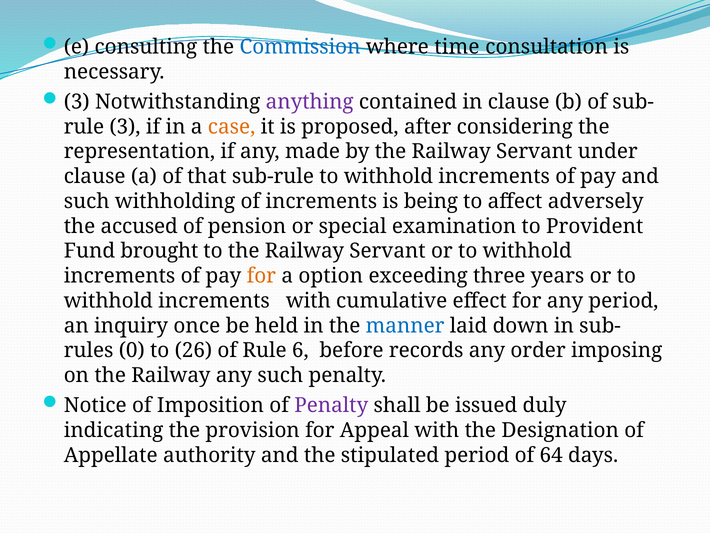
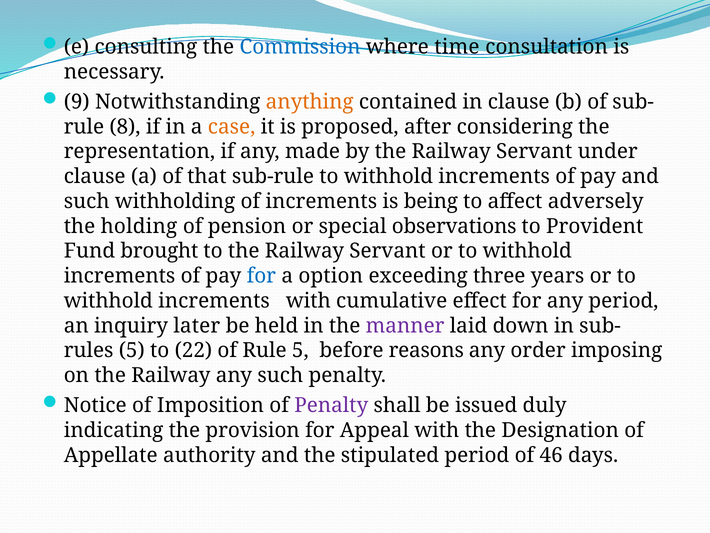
3 at (77, 102): 3 -> 9
anything colour: purple -> orange
rule 3: 3 -> 8
accused: accused -> holding
examination: examination -> observations
for at (261, 276) colour: orange -> blue
once: once -> later
manner colour: blue -> purple
0 at (132, 350): 0 -> 5
26: 26 -> 22
Rule 6: 6 -> 5
records: records -> reasons
64: 64 -> 46
